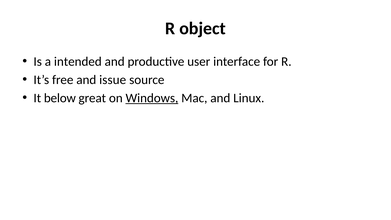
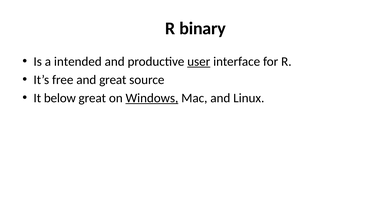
object: object -> binary
user underline: none -> present
and issue: issue -> great
